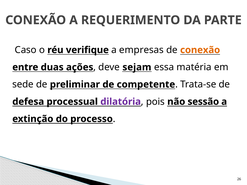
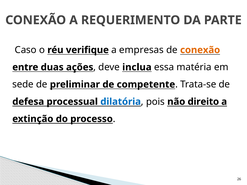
sejam: sejam -> inclua
dilatória colour: purple -> blue
sessão: sessão -> direito
